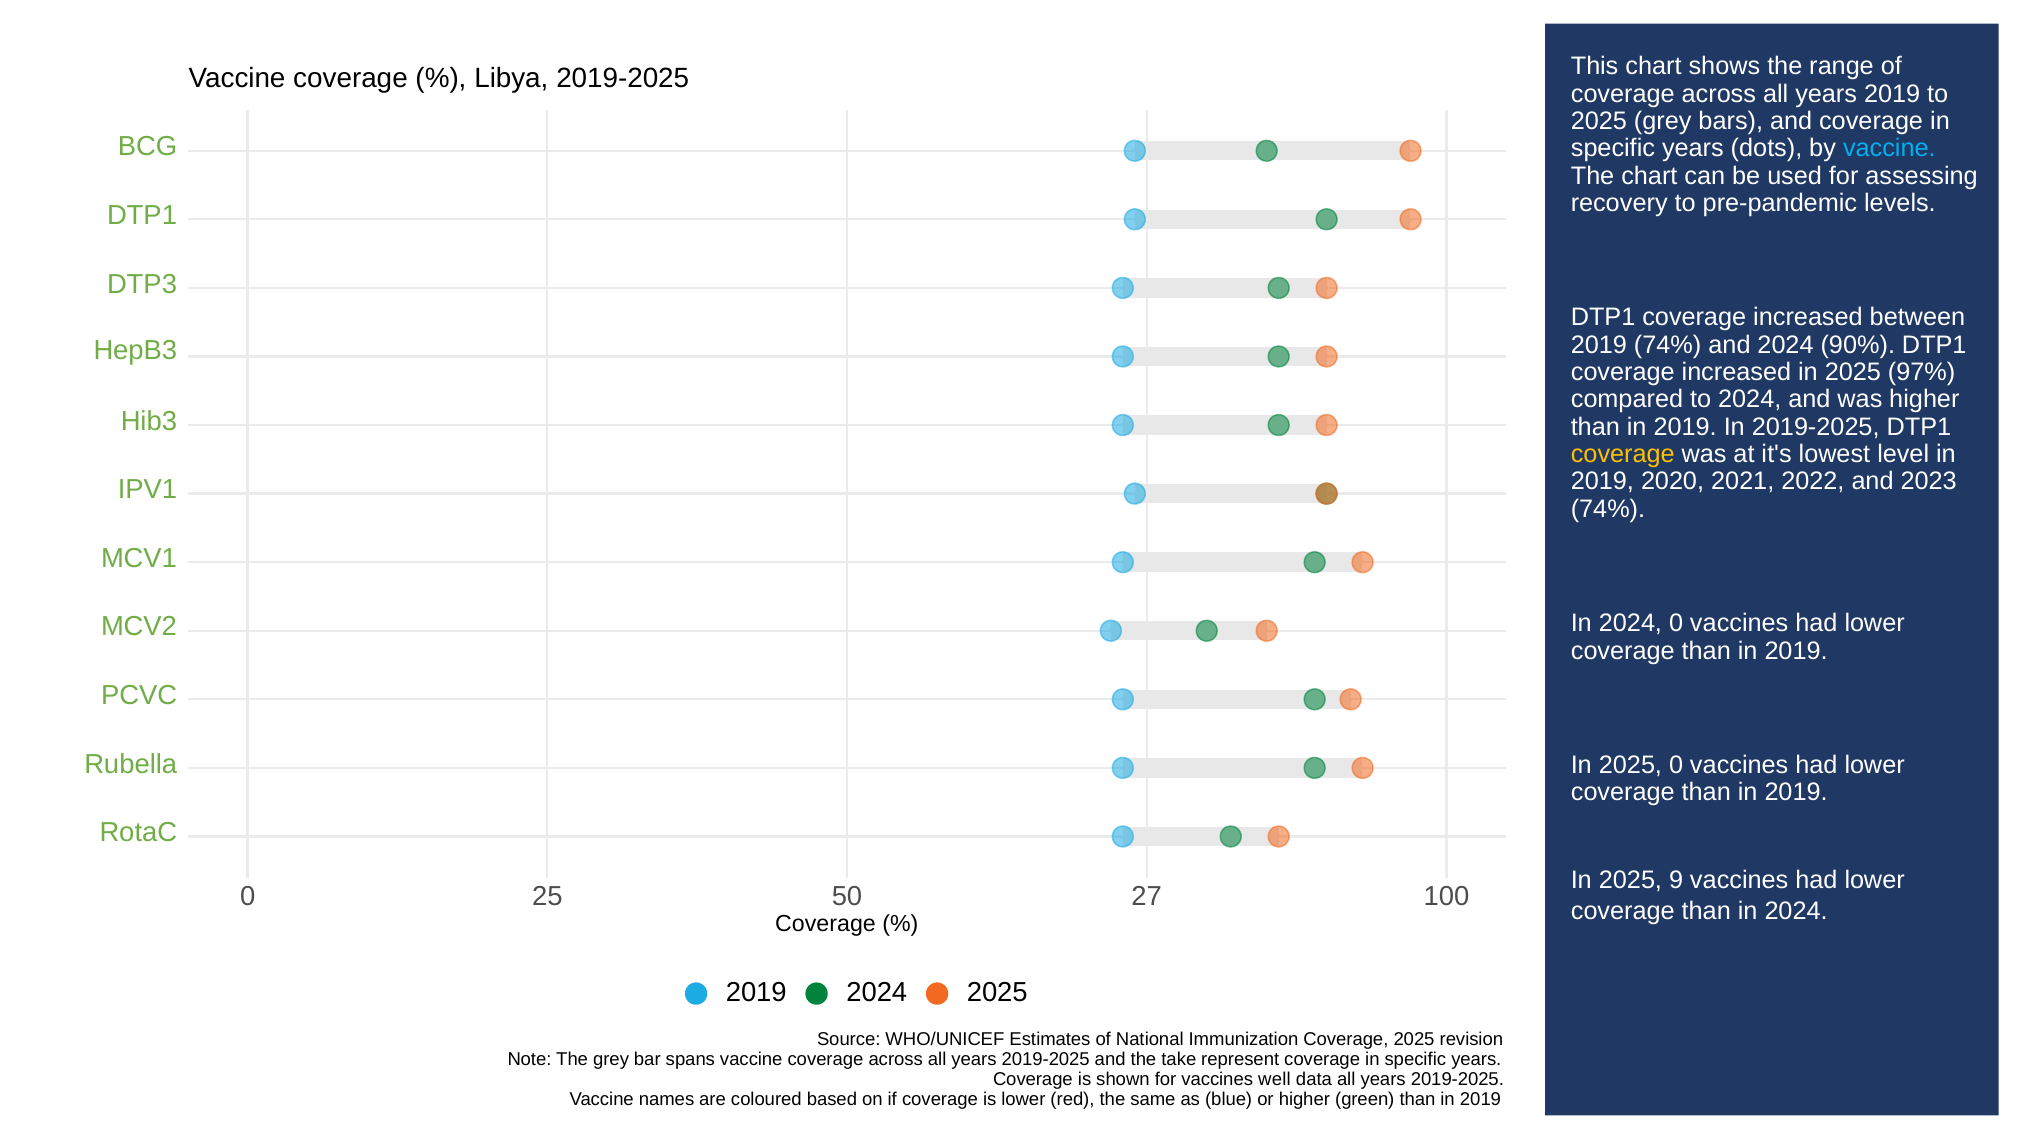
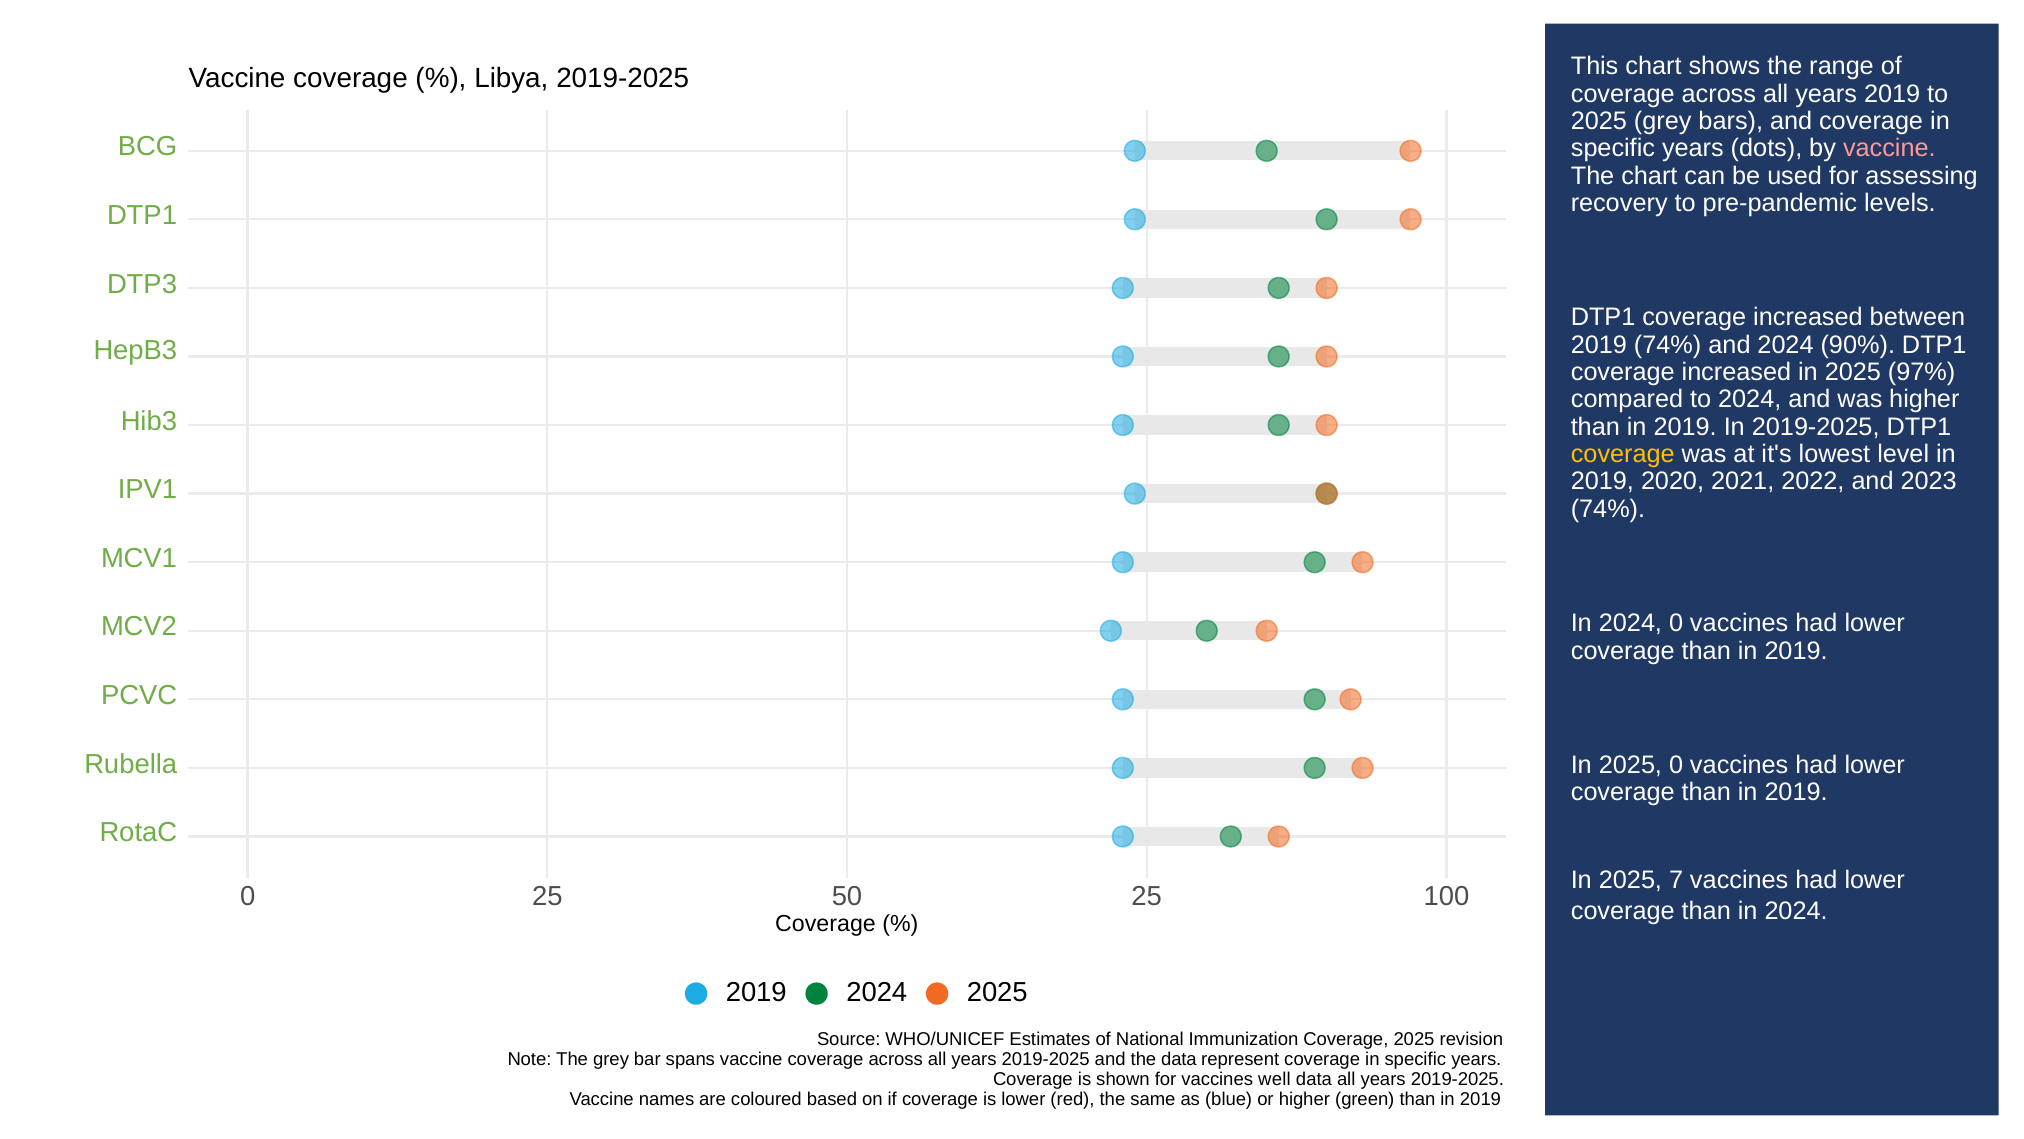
vaccine at (1889, 148) colour: light blue -> pink
9: 9 -> 7
50 27: 27 -> 25
the take: take -> data
